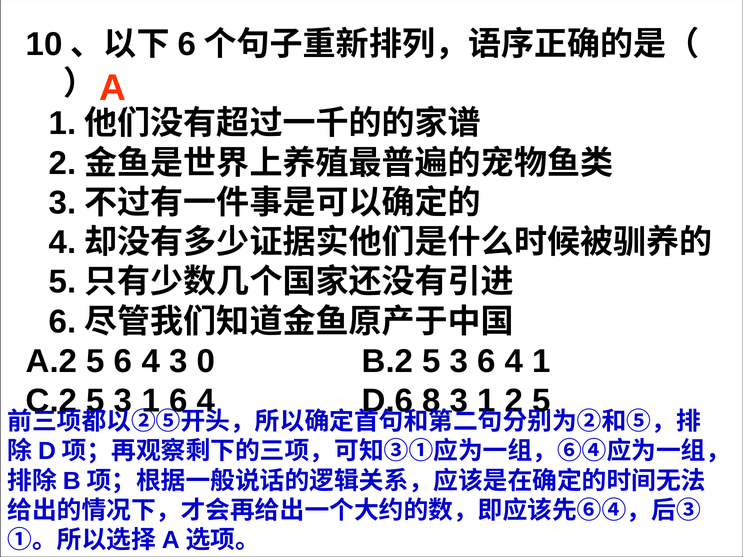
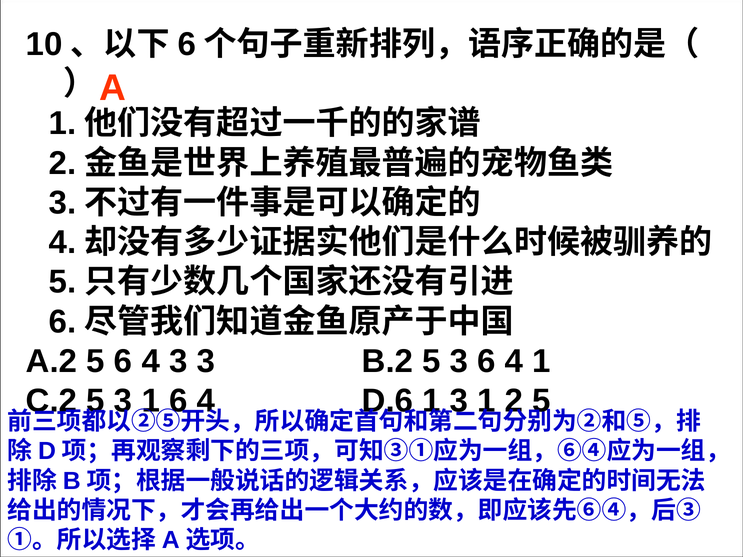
3 0: 0 -> 3
D.6 8: 8 -> 1
